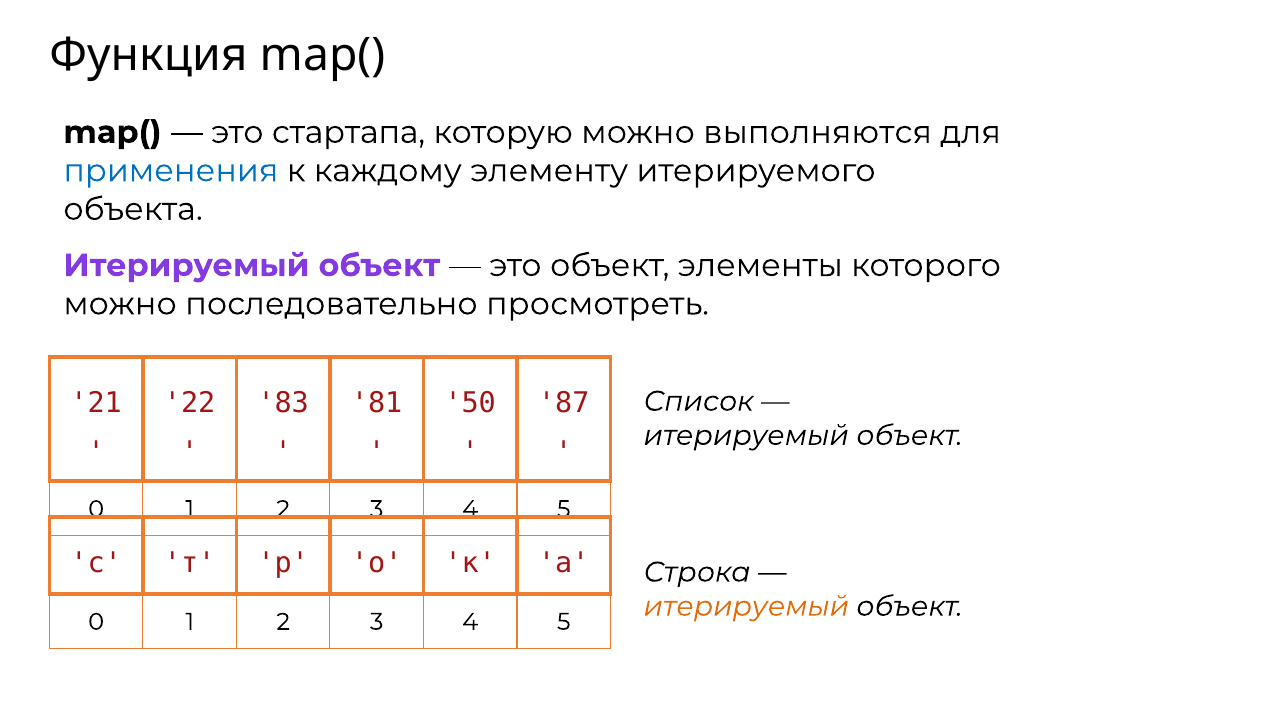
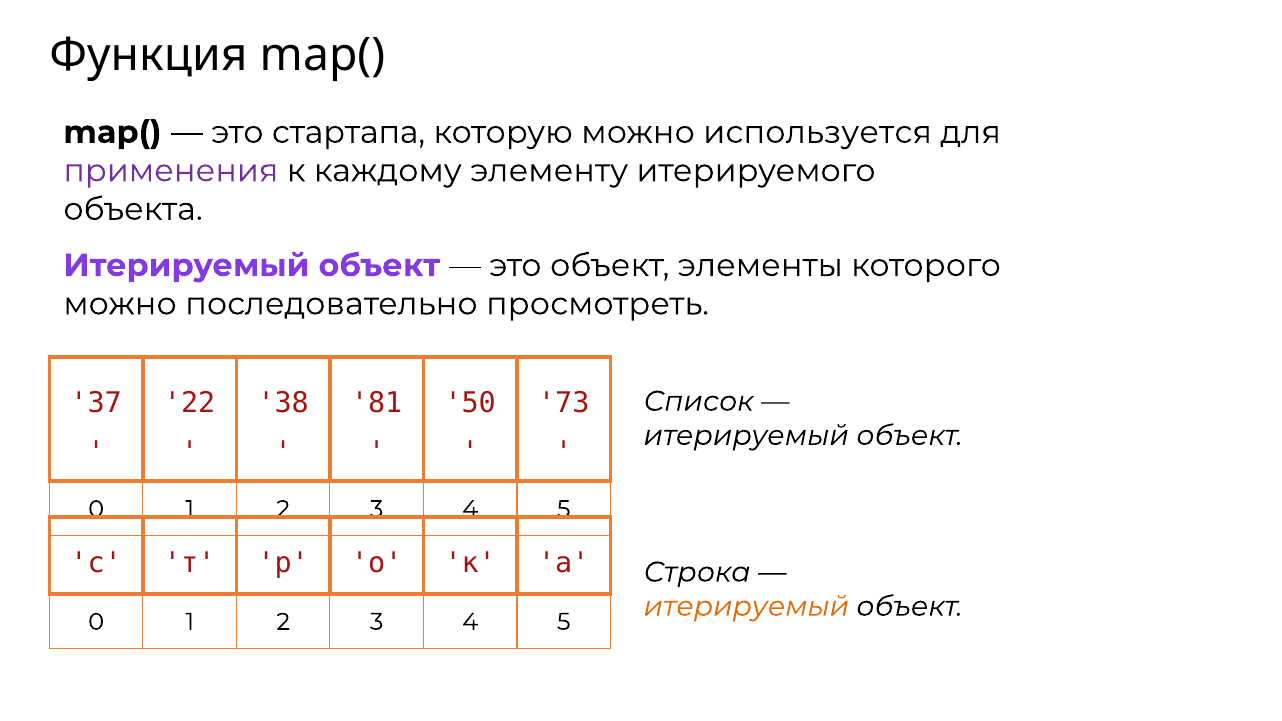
выполняются: выполняются -> используется
применения colour: blue -> purple
21: 21 -> 37
83: 83 -> 38
87: 87 -> 73
